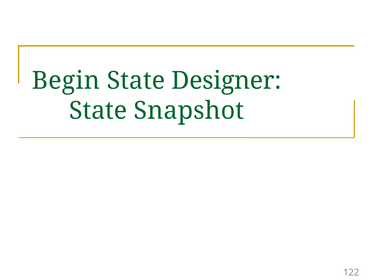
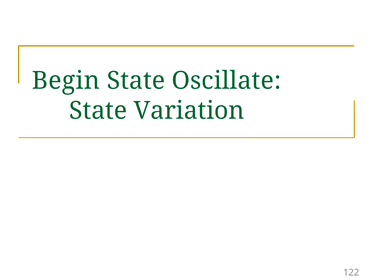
Designer: Designer -> Oscillate
Snapshot: Snapshot -> Variation
